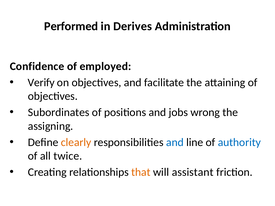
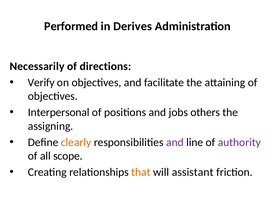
Confidence: Confidence -> Necessarily
employed: employed -> directions
Subordinates: Subordinates -> Interpersonal
wrong: wrong -> others
and at (175, 142) colour: blue -> purple
authority colour: blue -> purple
twice: twice -> scope
